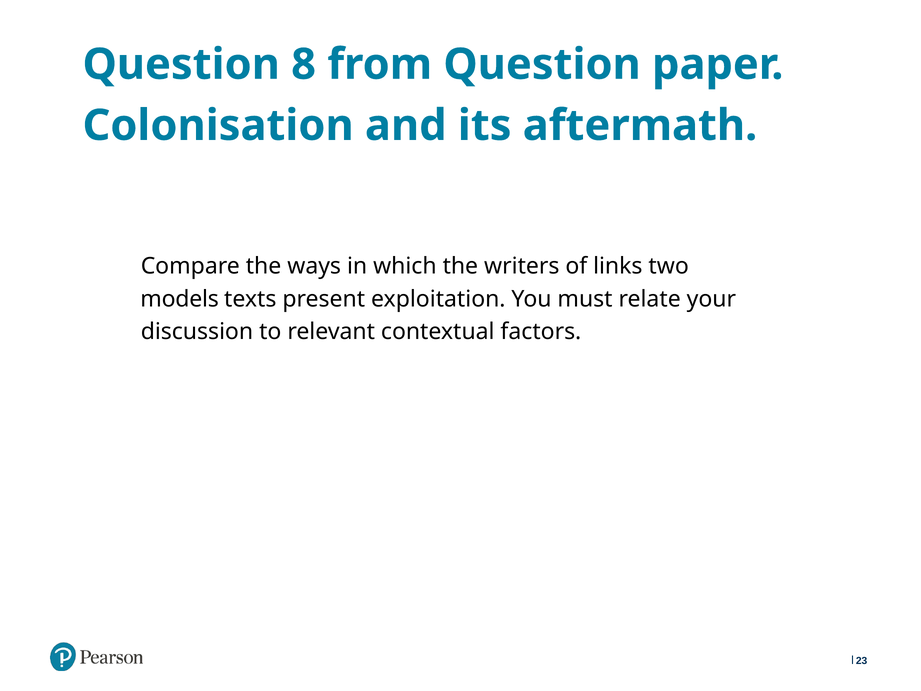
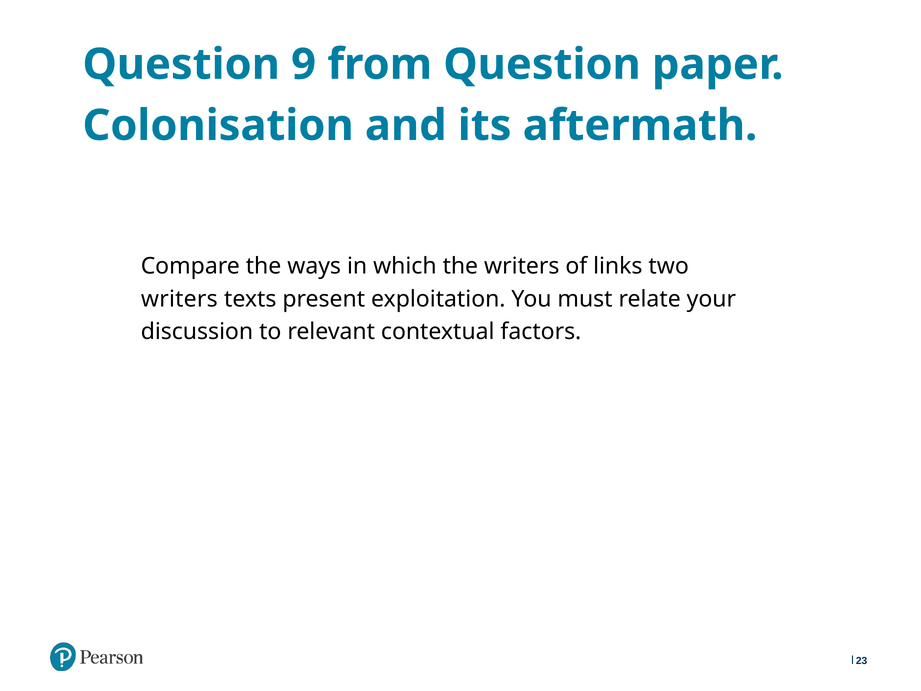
8: 8 -> 9
models at (180, 299): models -> writers
